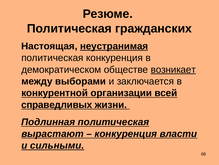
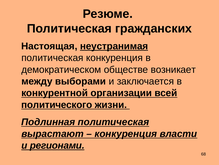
возникает underline: present -> none
справедливых: справедливых -> политического
сильными: сильными -> регионами
